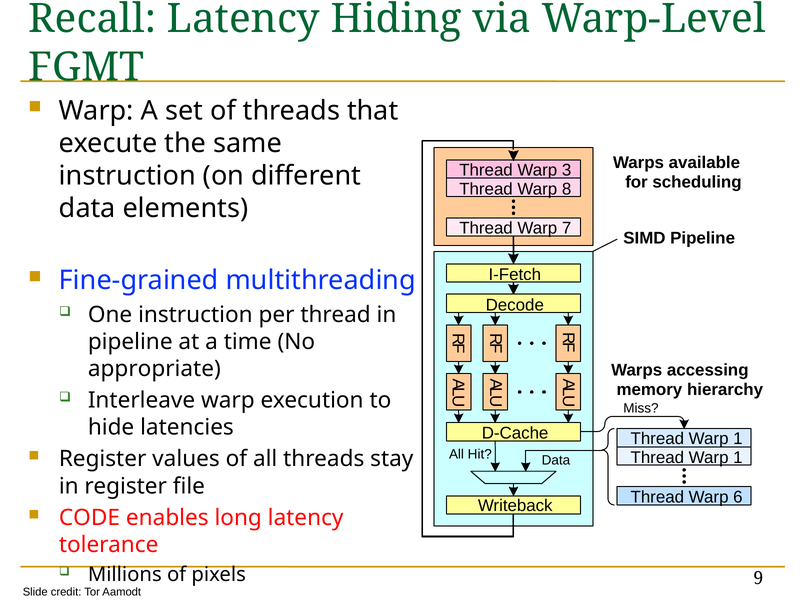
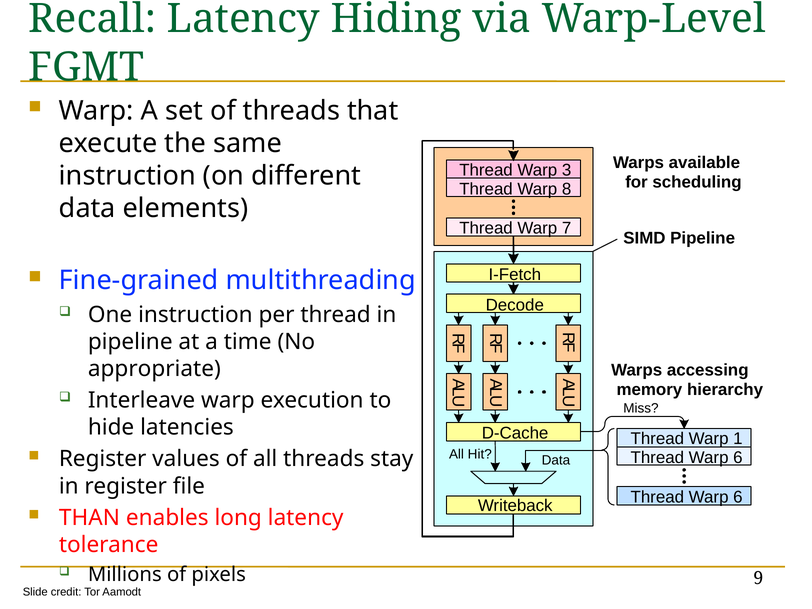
1 at (738, 458): 1 -> 6
CODE: CODE -> THAN
